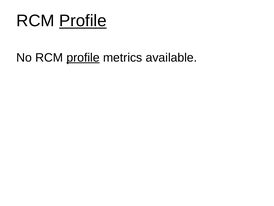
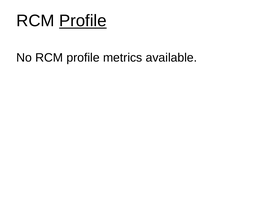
profile at (83, 57) underline: present -> none
